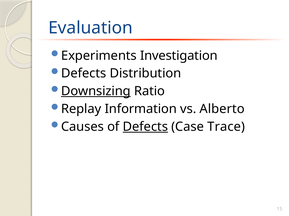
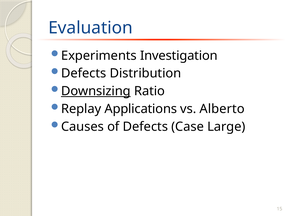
Information: Information -> Applications
Defects at (145, 127) underline: present -> none
Trace: Trace -> Large
